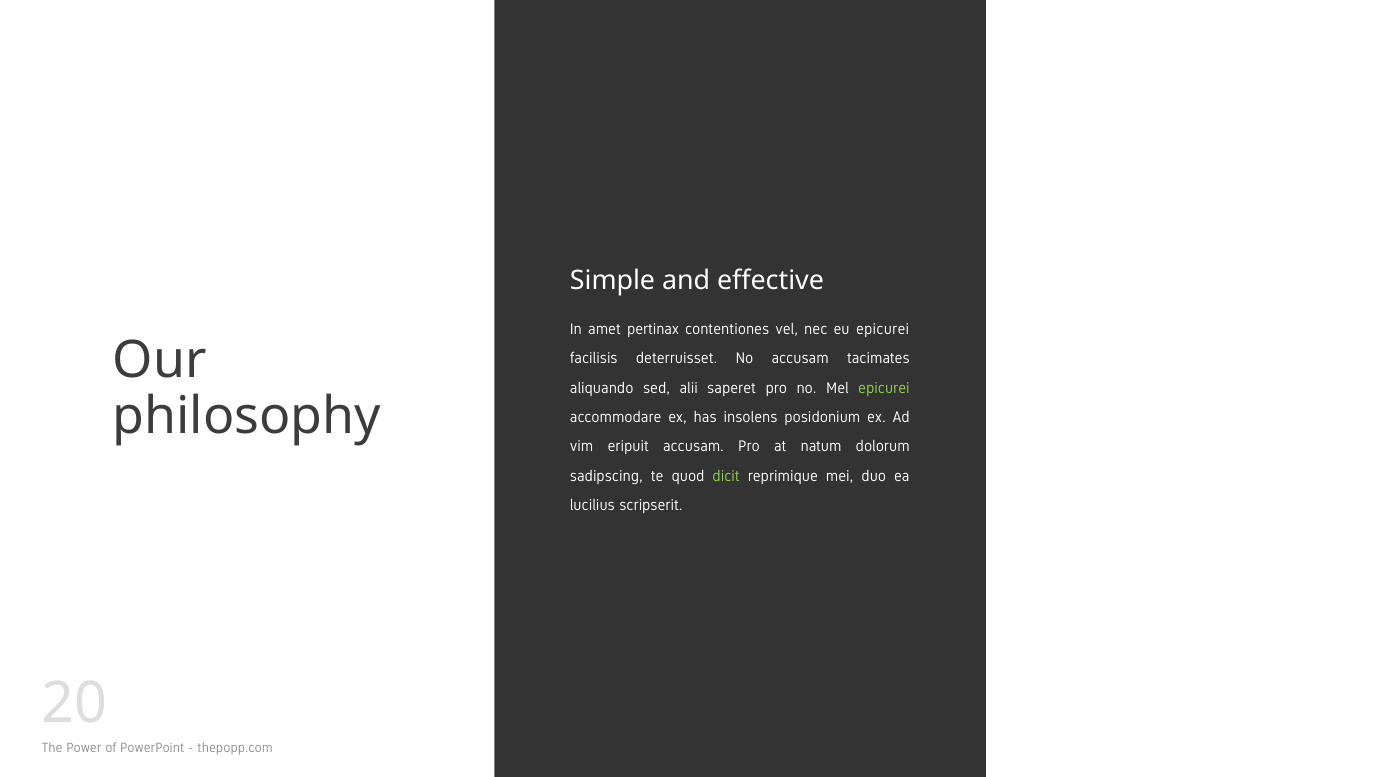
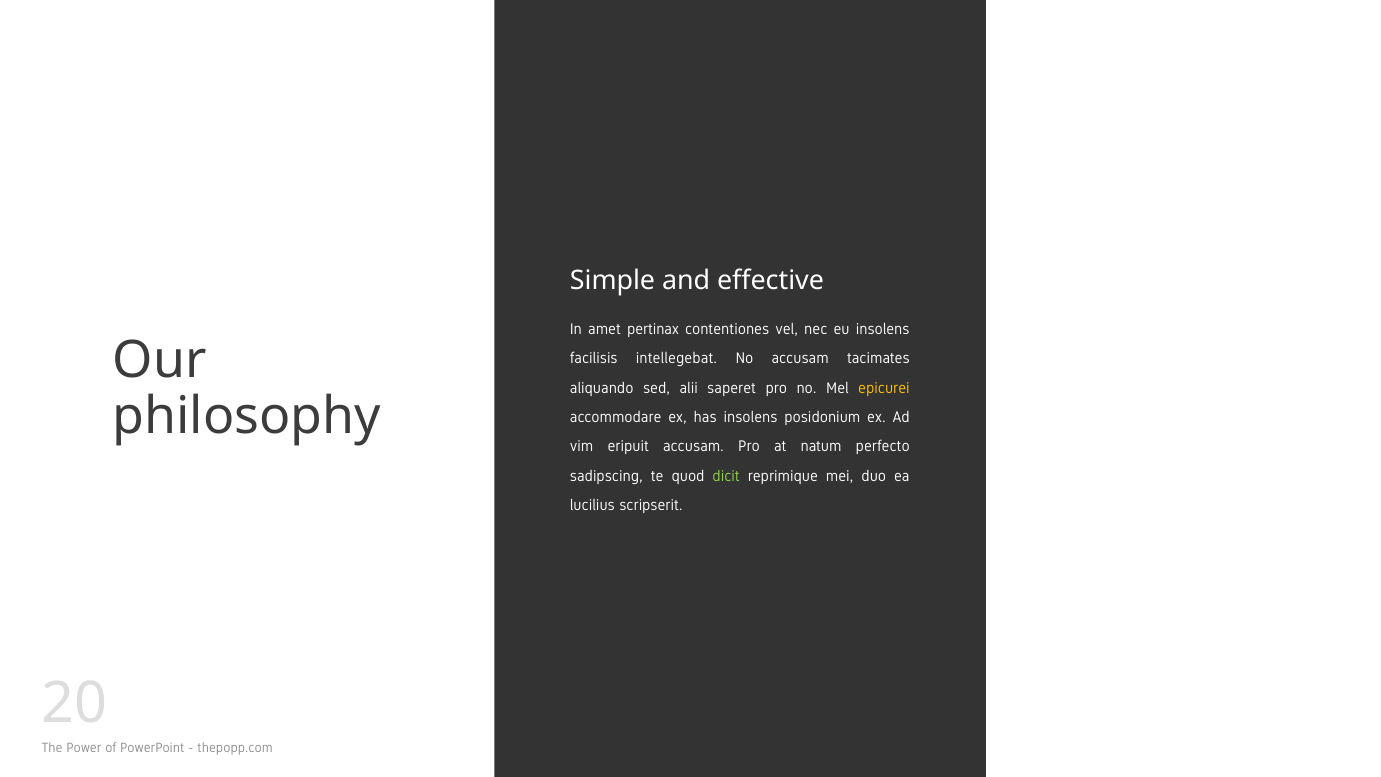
eu epicurei: epicurei -> insolens
deterruisset: deterruisset -> intellegebat
epicurei at (884, 388) colour: light green -> yellow
dolorum: dolorum -> perfecto
